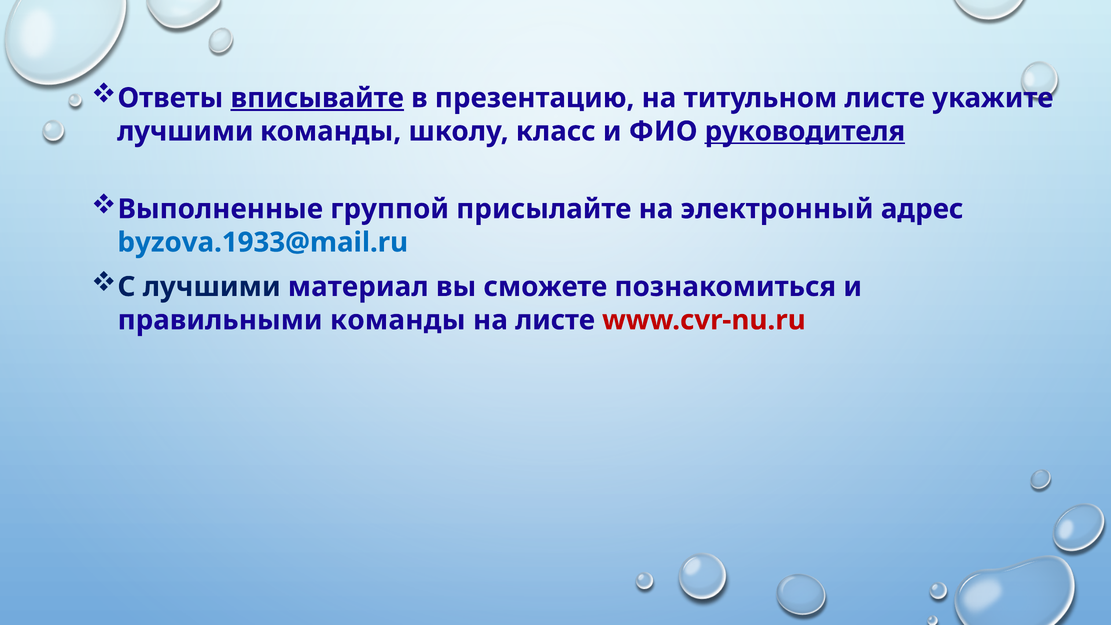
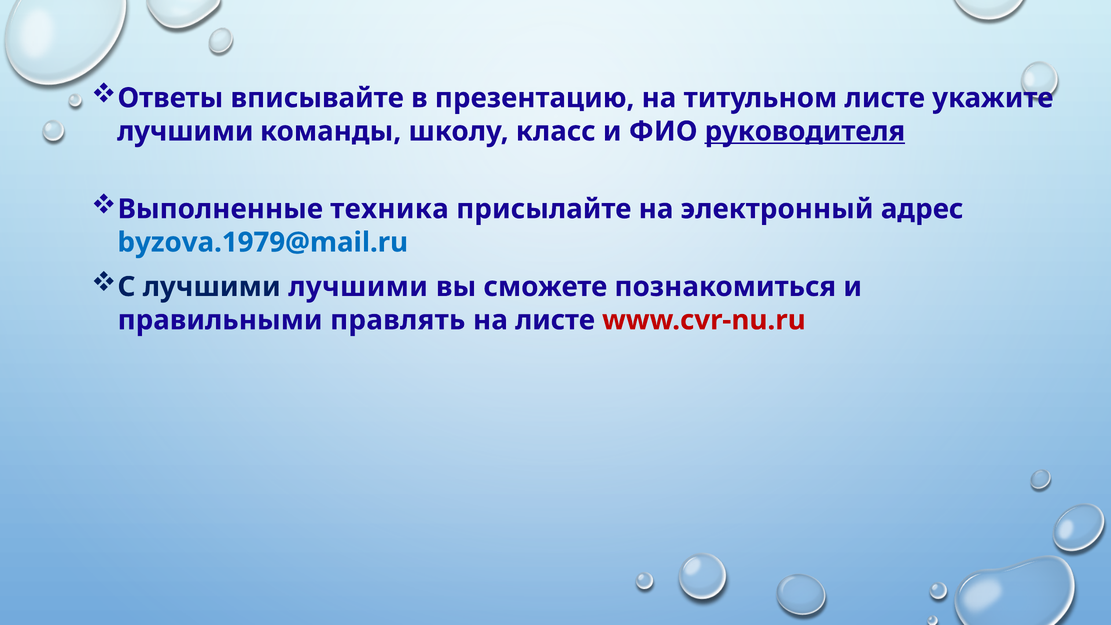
вписывайте underline: present -> none
группой: группой -> техника
byzova.1933@mail.ru: byzova.1933@mail.ru -> byzova.1979@mail.ru
лучшими материал: материал -> лучшими
правильными команды: команды -> правлять
